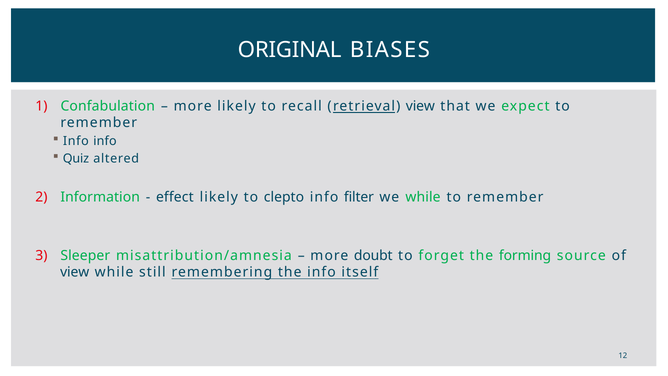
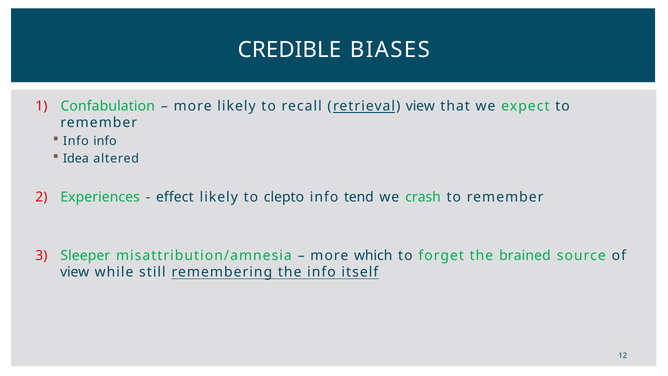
ORIGINAL: ORIGINAL -> CREDIBLE
Quiz: Quiz -> Idea
Information: Information -> Experiences
filter: filter -> tend
we while: while -> crash
doubt: doubt -> which
forming: forming -> brained
